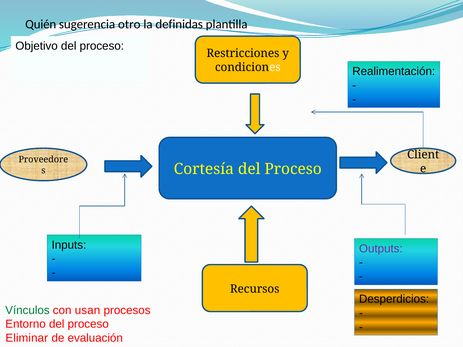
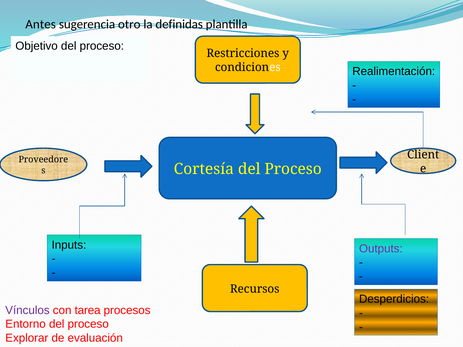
Quién: Quién -> Antes
Vínculos colour: green -> purple
usan: usan -> tarea
Eliminar: Eliminar -> Explorar
